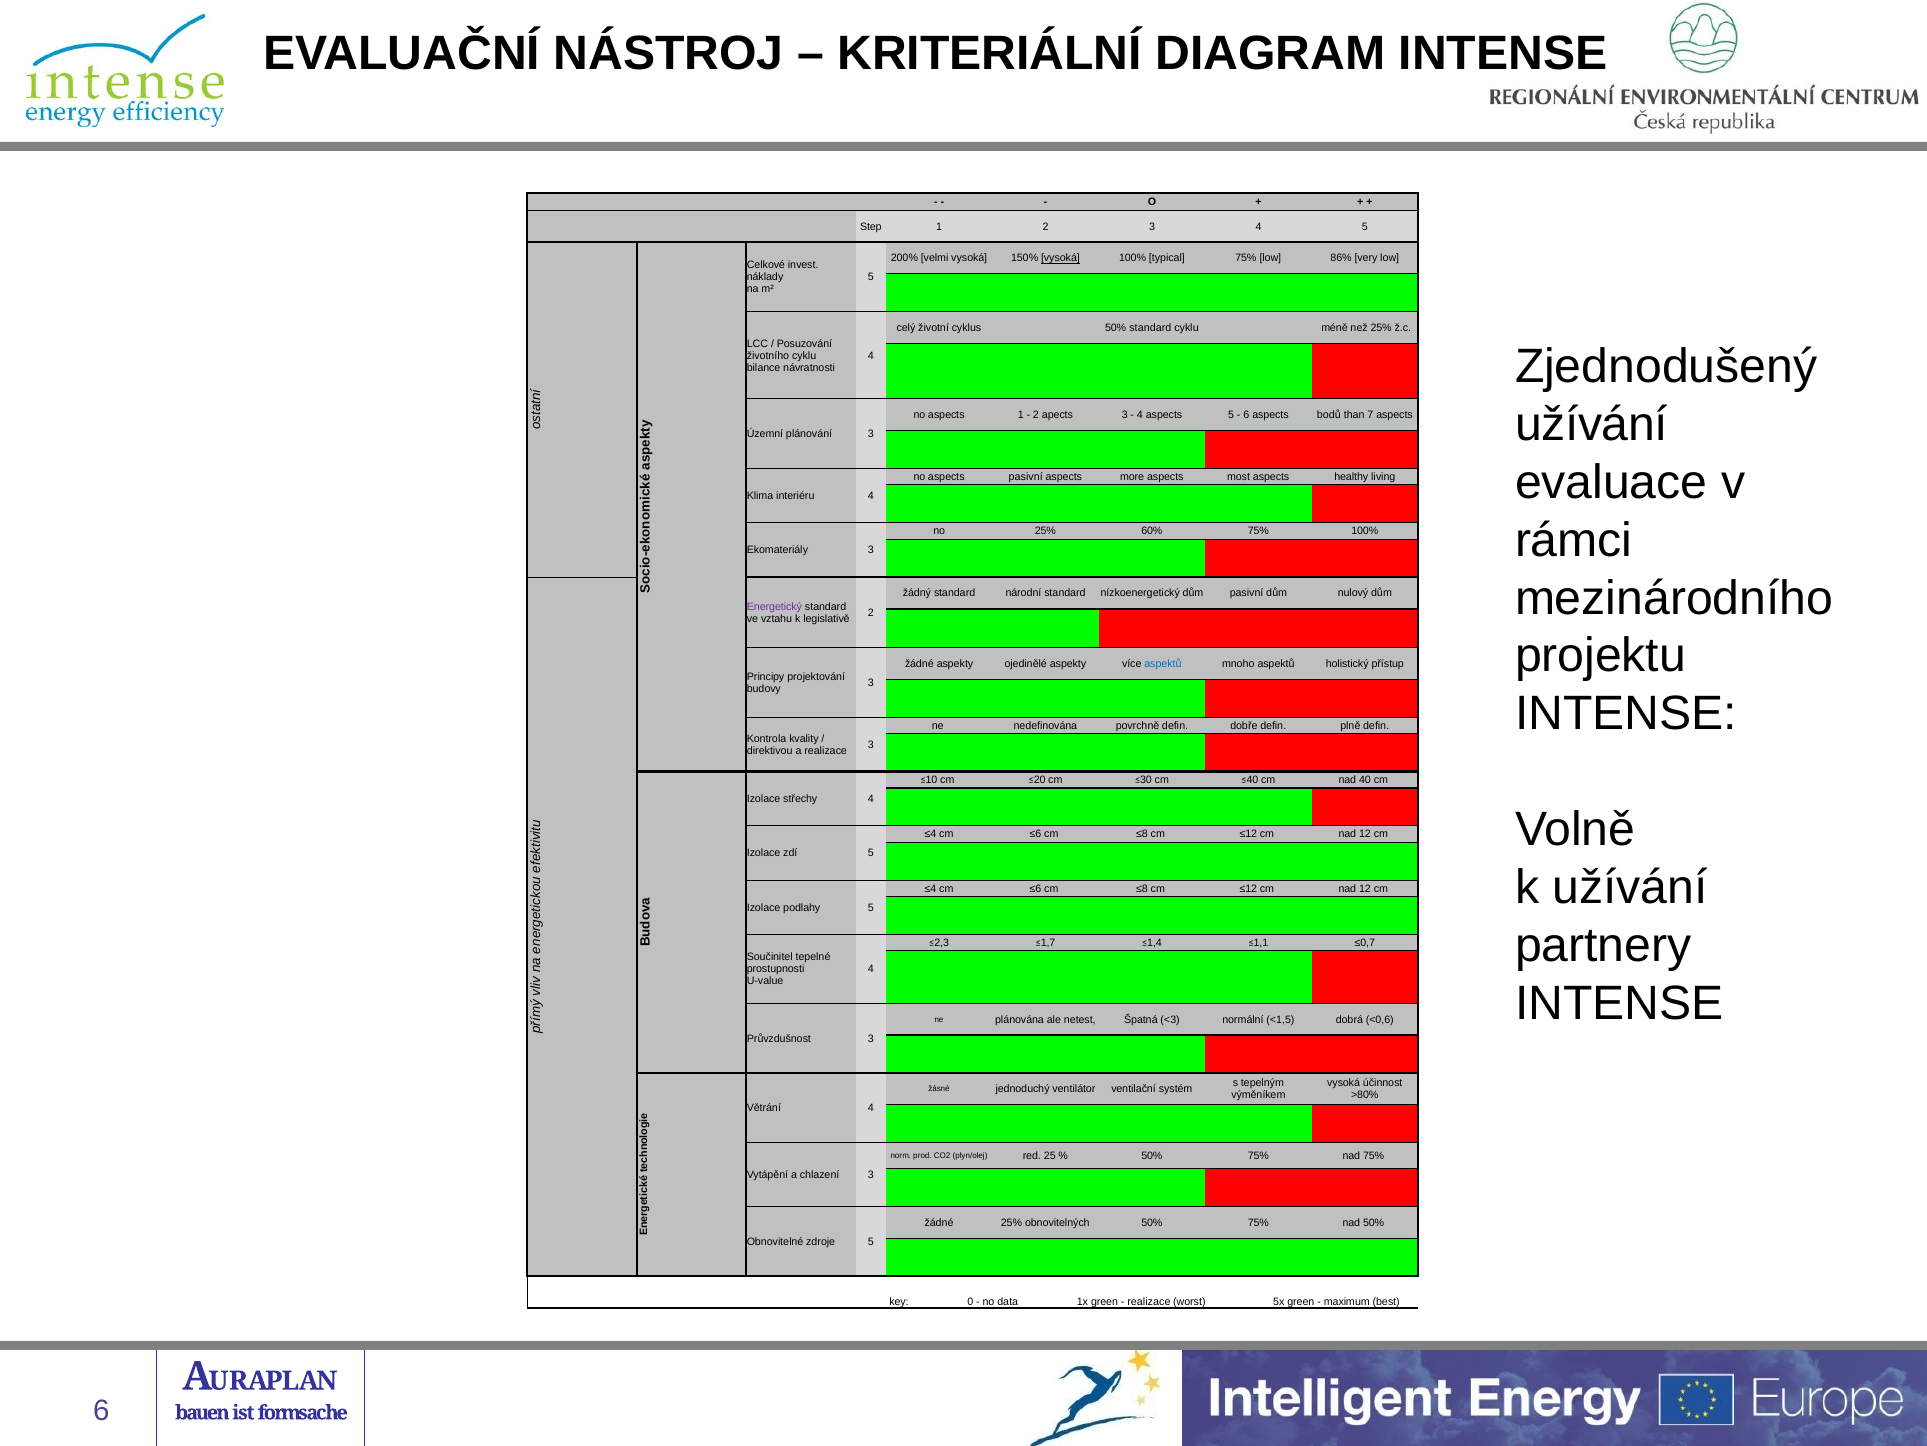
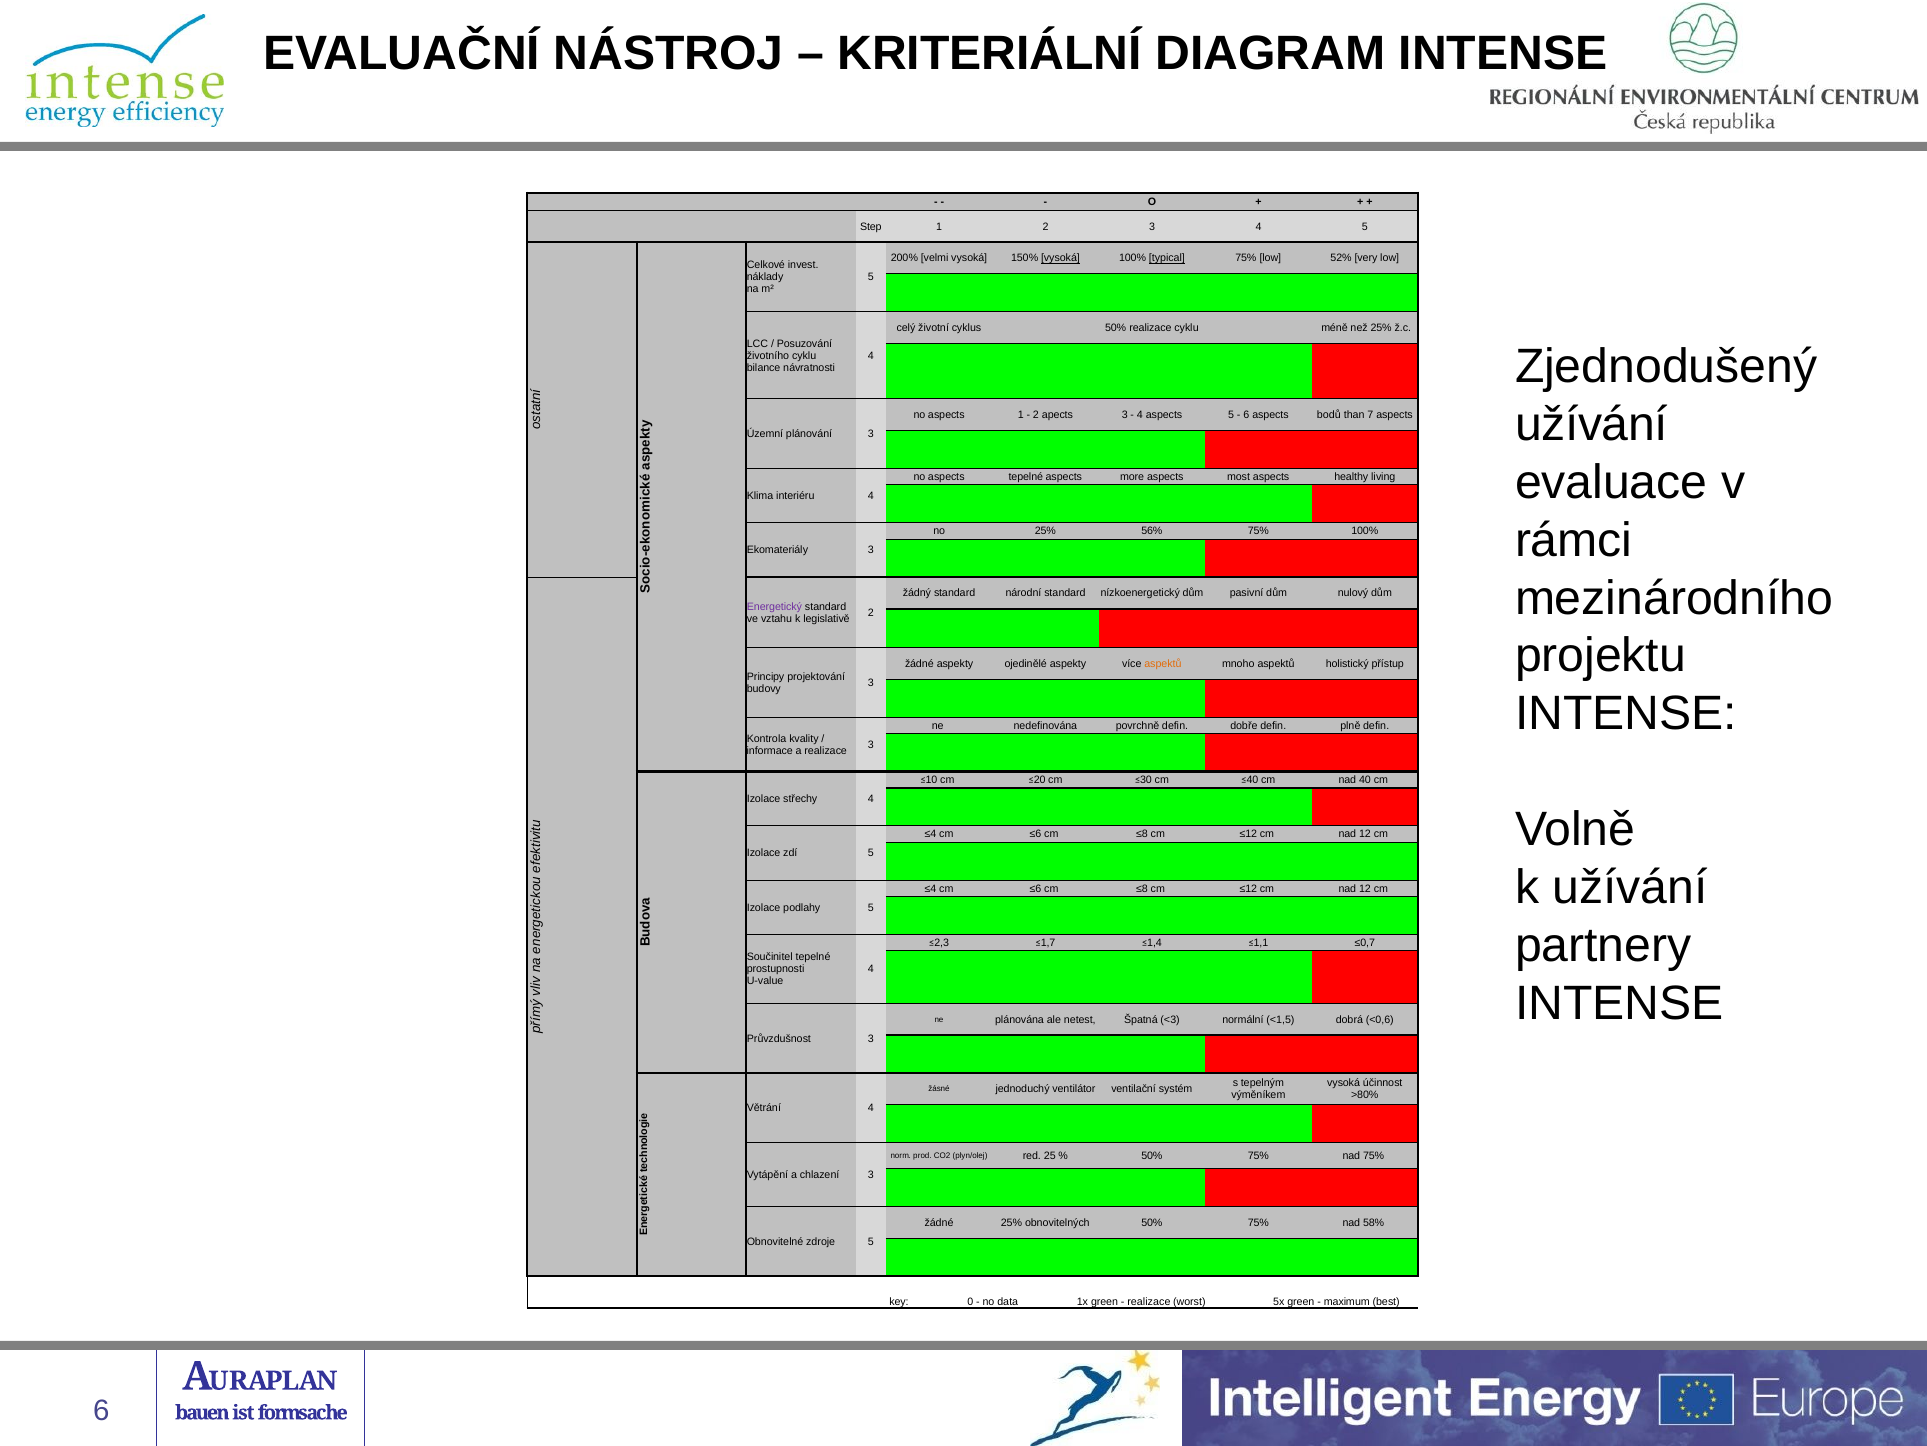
typical underline: none -> present
86%: 86% -> 52%
50% standard: standard -> realizace
aspects pasivní: pasivní -> tepelné
60%: 60% -> 56%
aspektů at (1163, 664) colour: blue -> orange
direktivou: direktivou -> informace
nad 50%: 50% -> 58%
